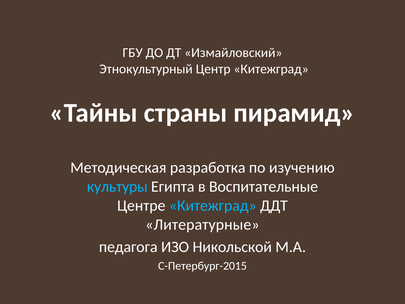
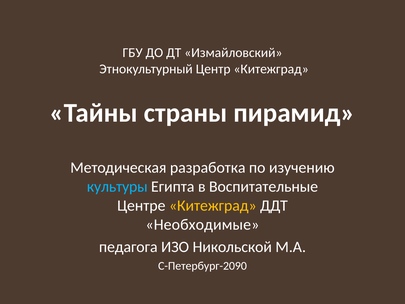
Китежград at (213, 205) colour: light blue -> yellow
Литературные: Литературные -> Необходимые
С-Петербург-2015: С-Петербург-2015 -> С-Петербург-2090
